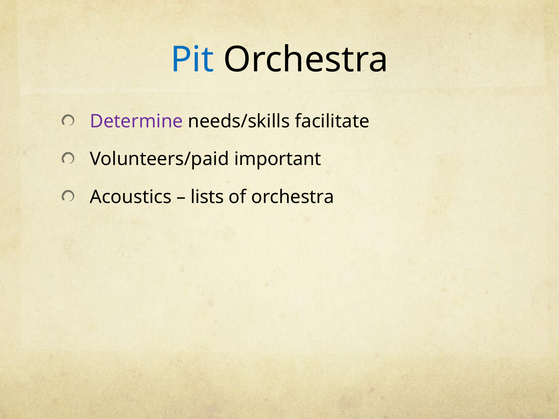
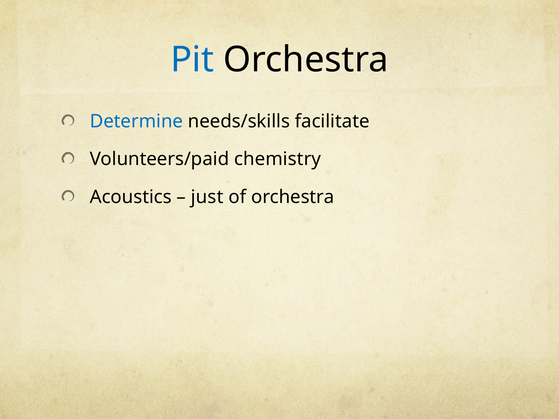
Determine colour: purple -> blue
important: important -> chemistry
lists: lists -> just
